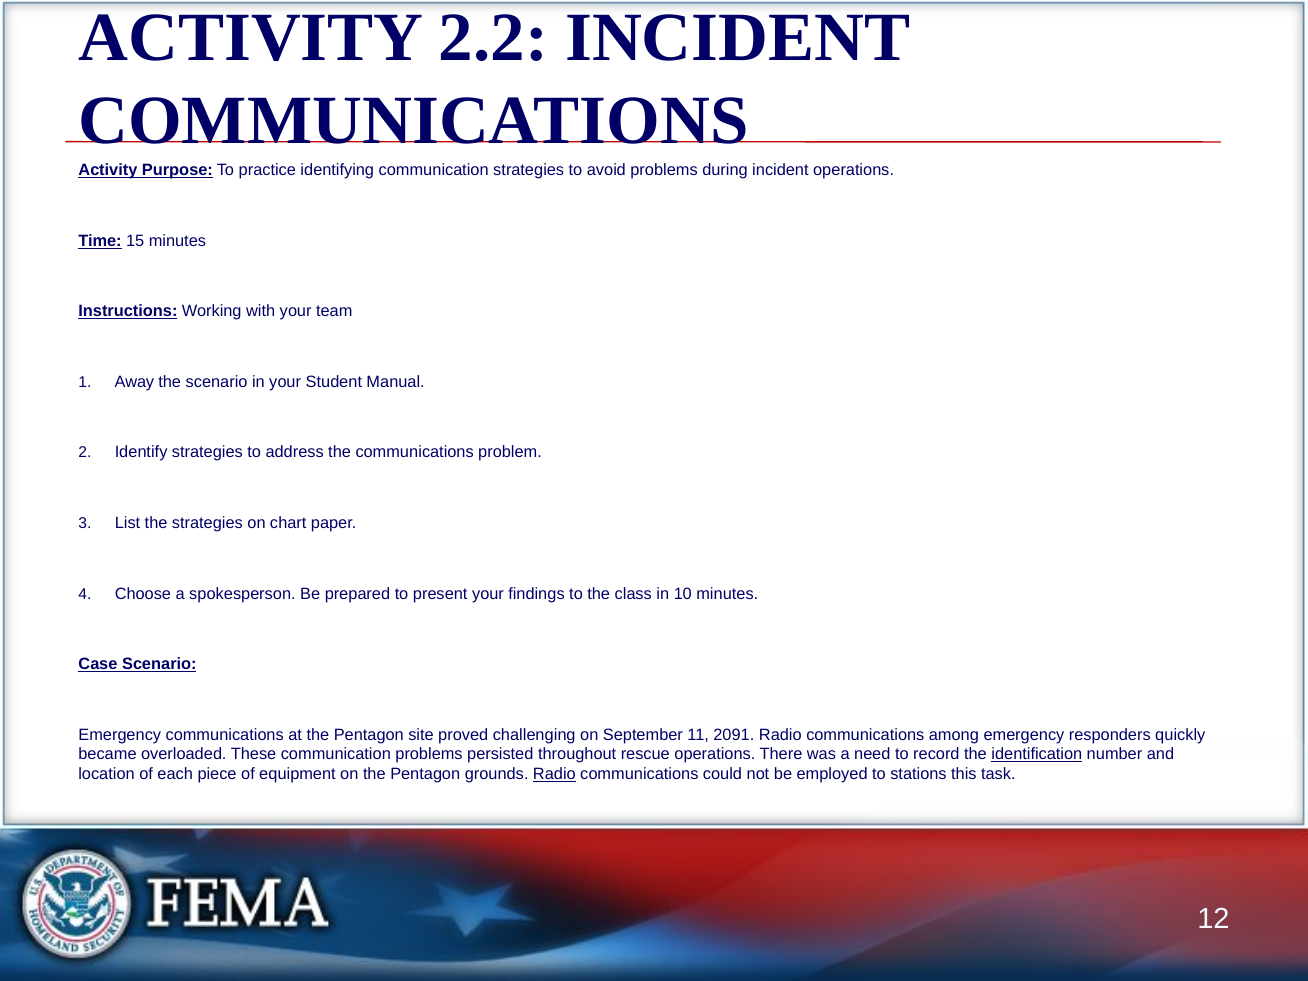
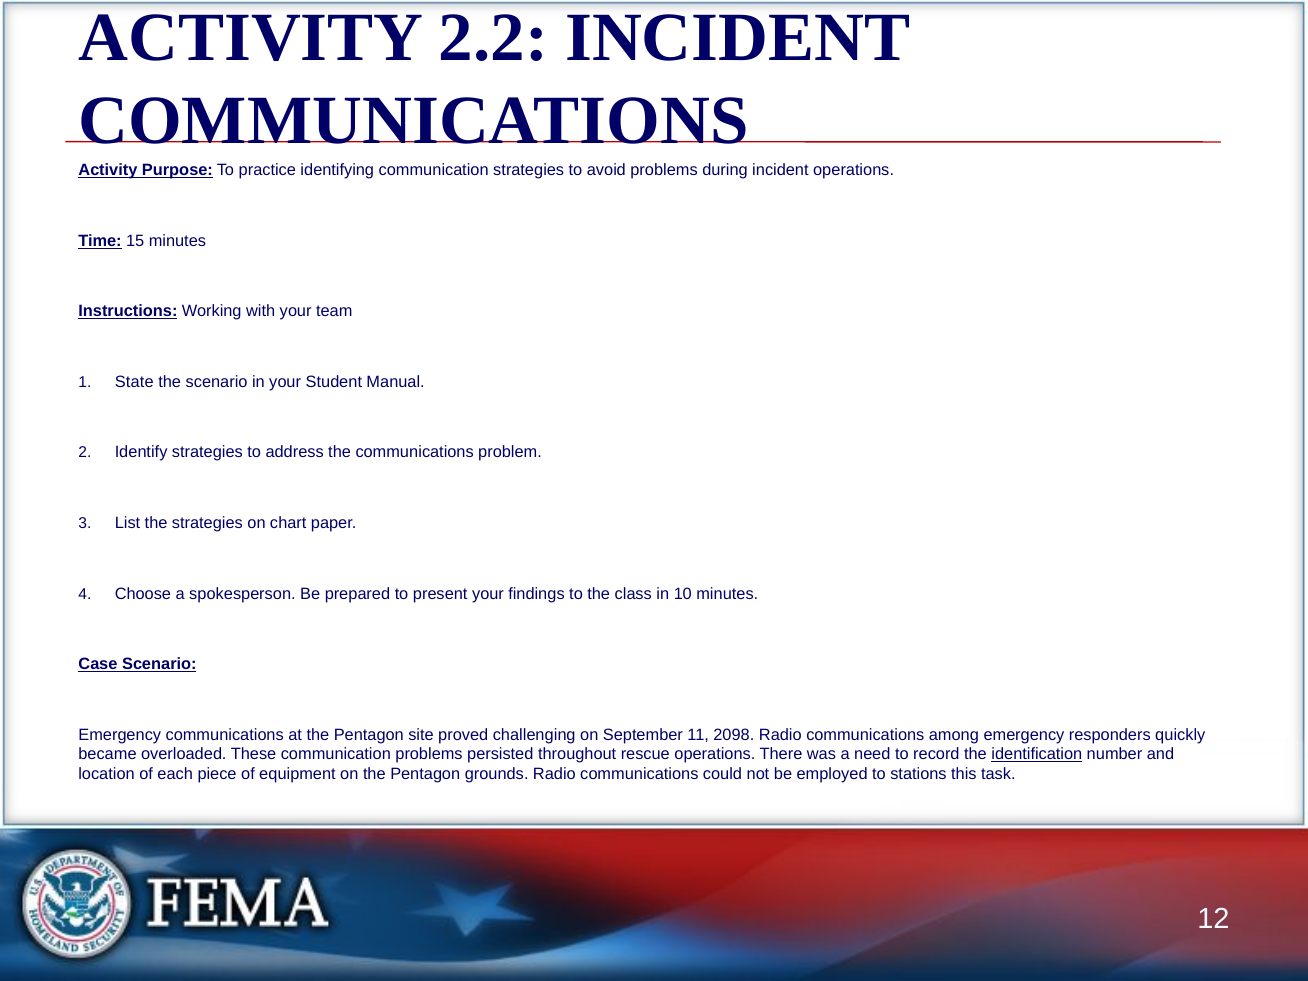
Away: Away -> State
2091: 2091 -> 2098
Radio at (554, 774) underline: present -> none
